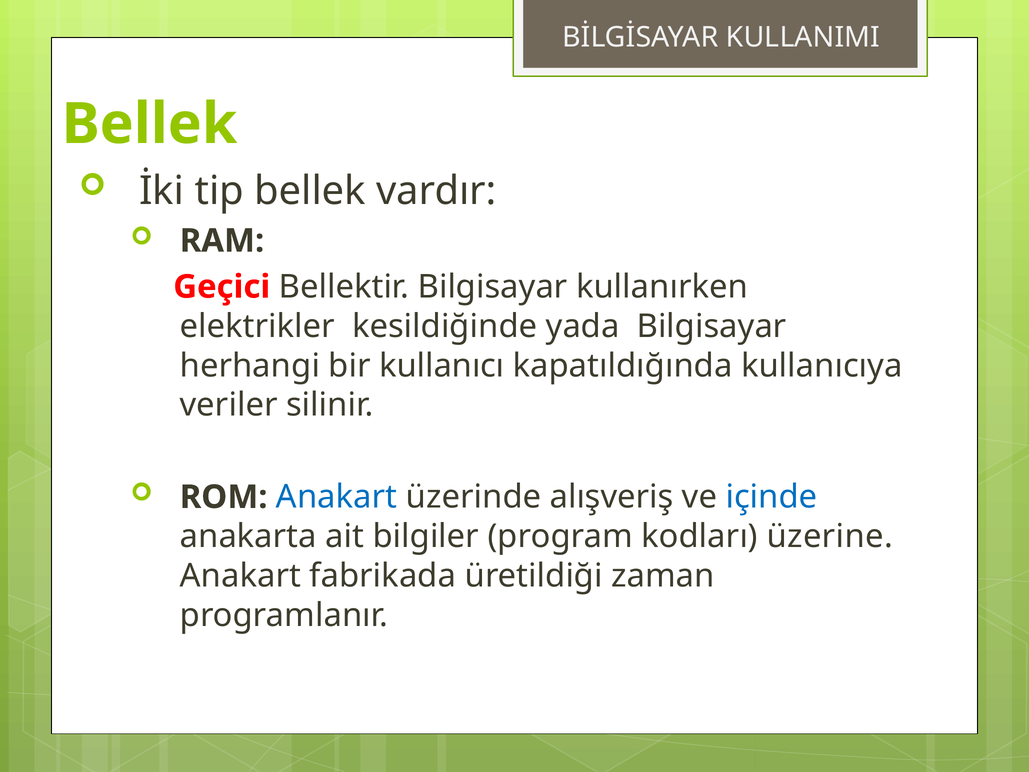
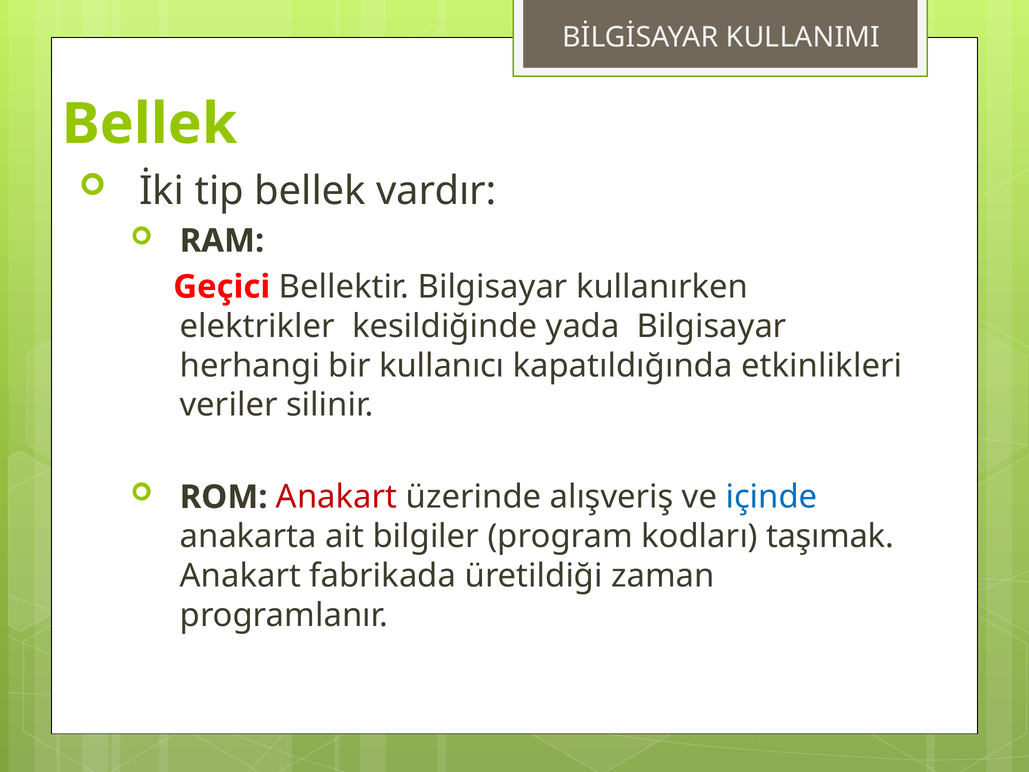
kullanıcıya: kullanıcıya -> etkinlikleri
Anakart at (337, 497) colour: blue -> red
üzerine: üzerine -> taşımak
